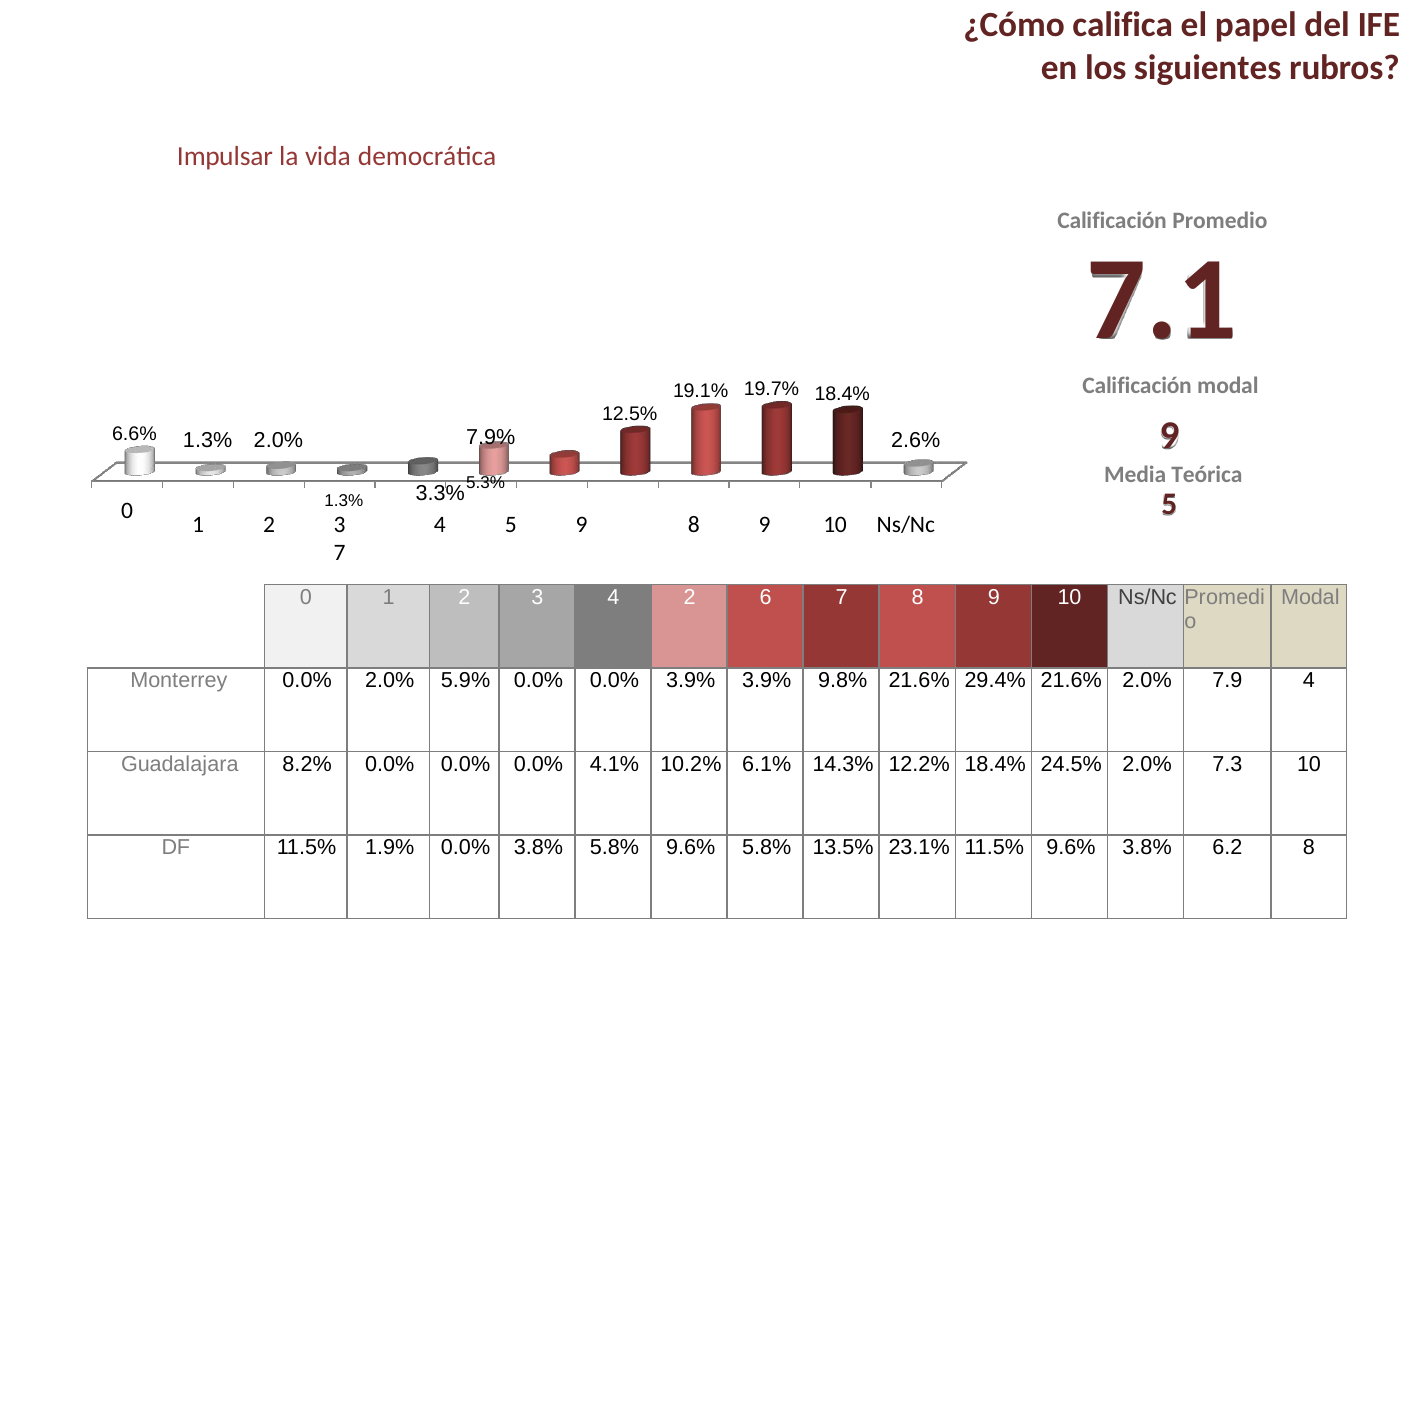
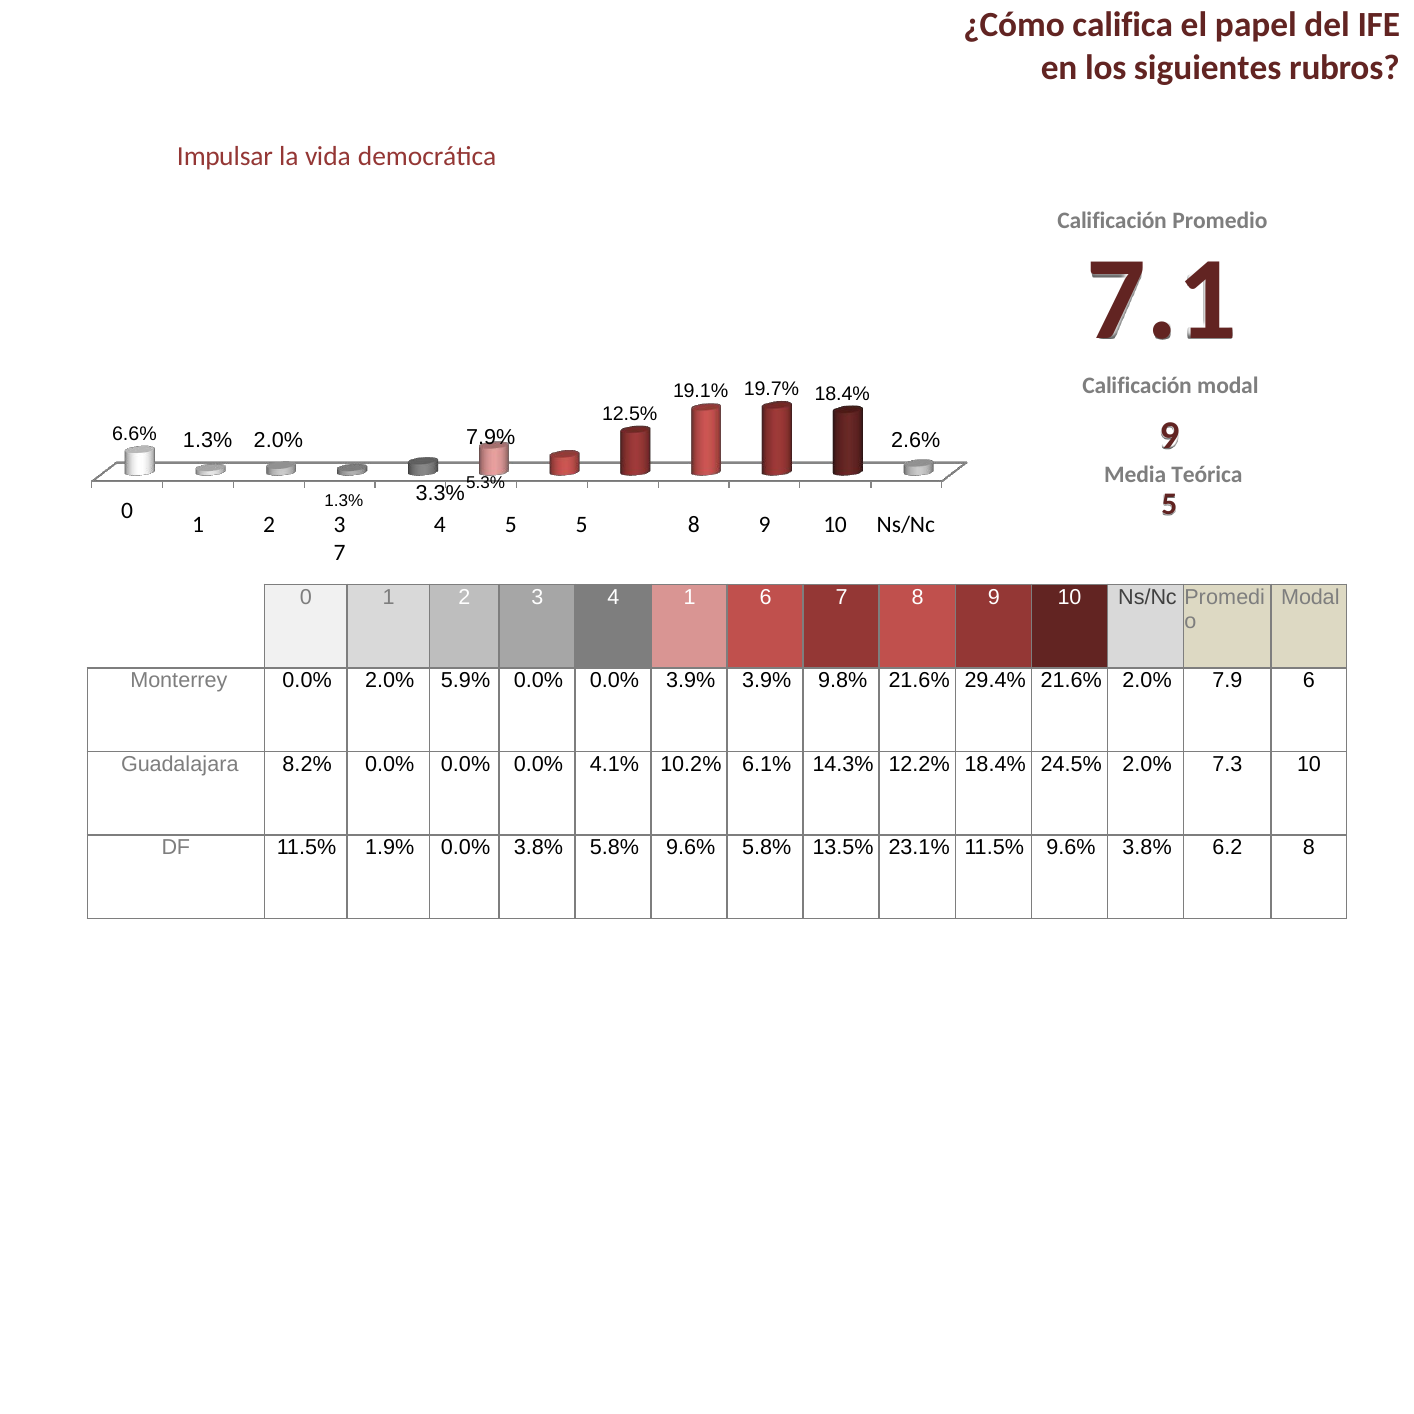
5 9: 9 -> 5
4 2: 2 -> 1
7.9 4: 4 -> 6
